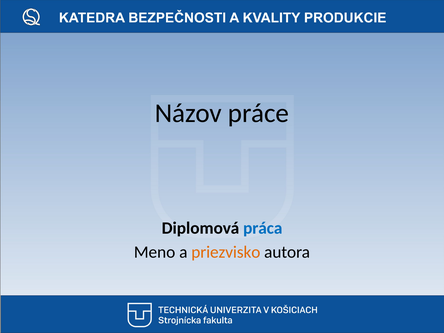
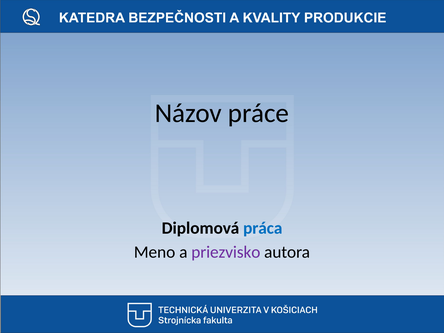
priezvisko colour: orange -> purple
